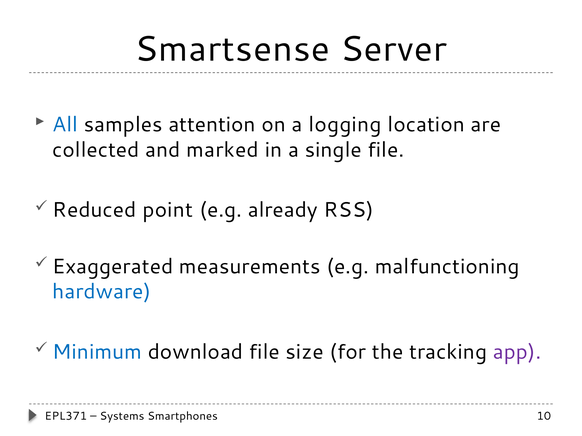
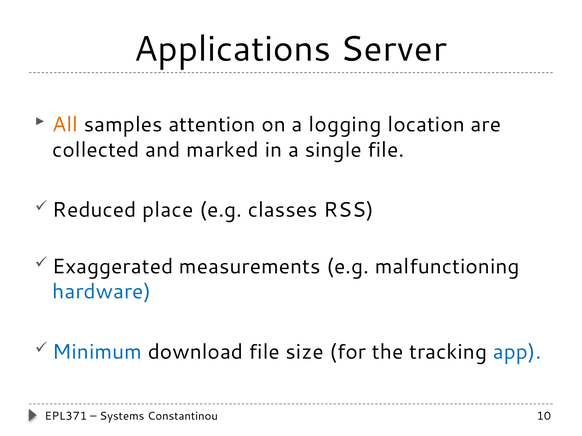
Smartsense: Smartsense -> Applications
All colour: blue -> orange
point: point -> place
already: already -> classes
app colour: purple -> blue
Smartphones: Smartphones -> Constantinou
